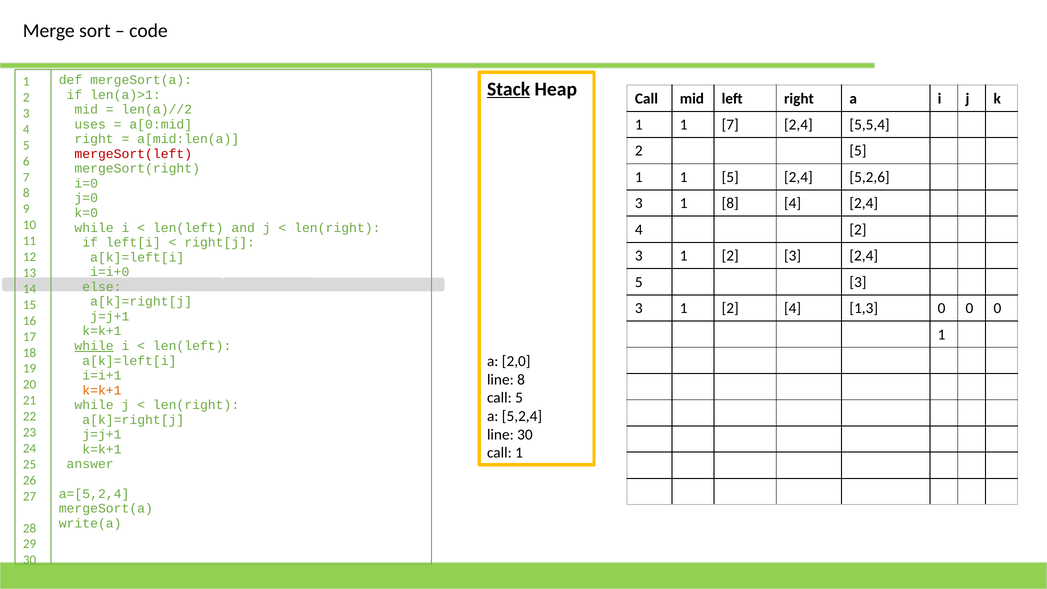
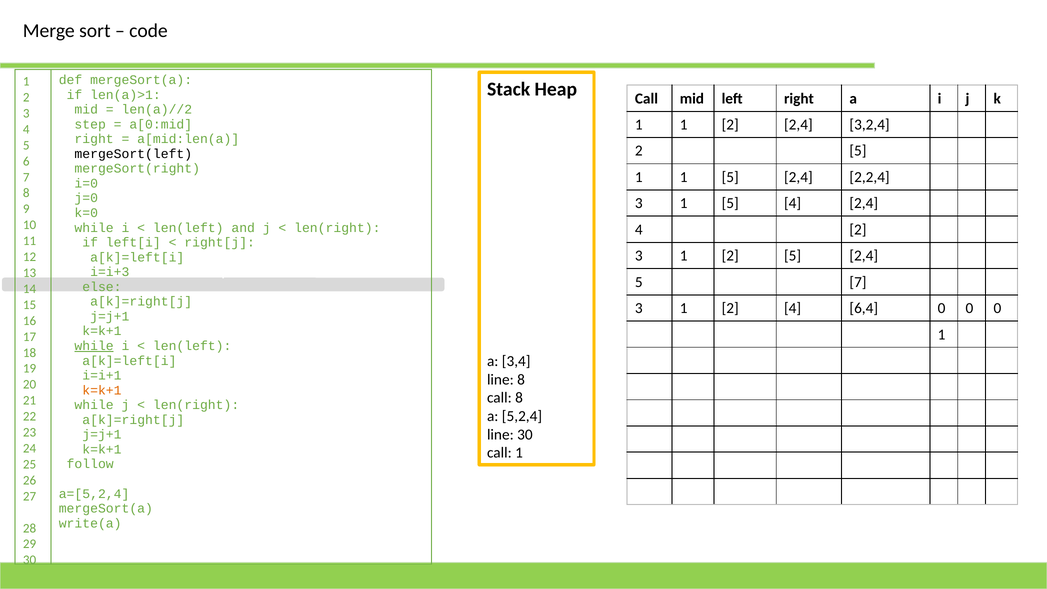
Stack underline: present -> none
7 at (730, 125): 7 -> 2
5,5,4: 5,5,4 -> 3,2,4
uses: uses -> step
mergeSort(left colour: red -> black
5,2,6: 5,2,6 -> 2,2,4
3 1 8: 8 -> 5
3 1 2 3: 3 -> 5
i=i+0: i=i+0 -> i=i+3
5 3: 3 -> 7
1,3: 1,3 -> 6,4
2,0: 2,0 -> 3,4
call 5: 5 -> 8
answer: answer -> follow
